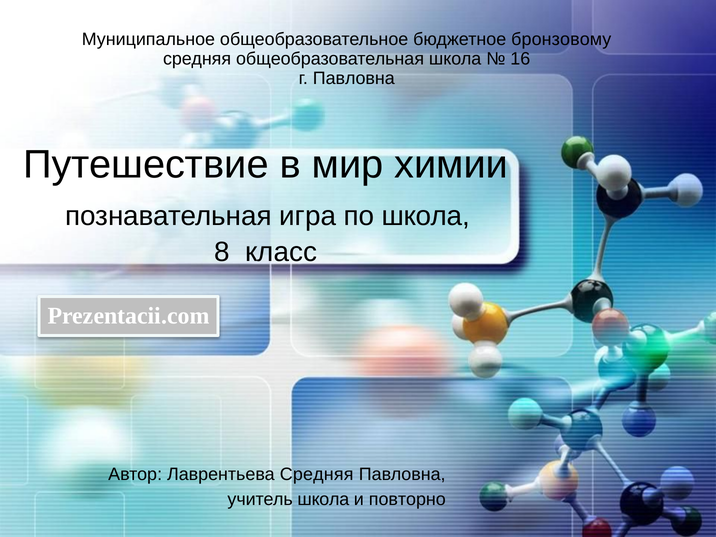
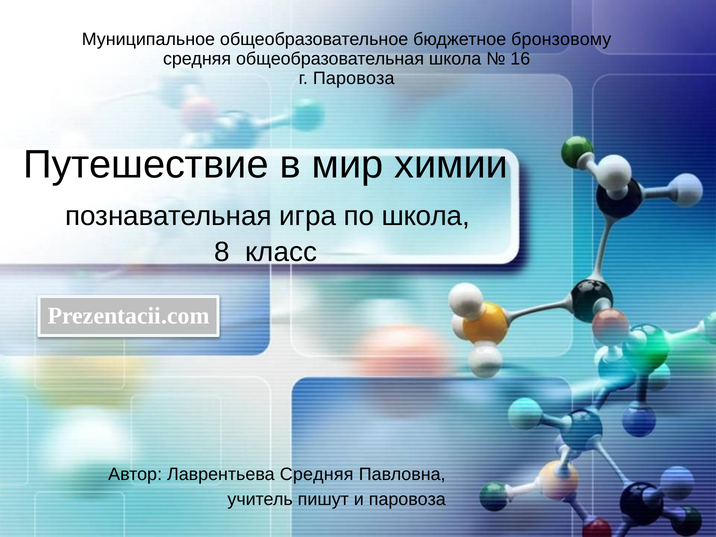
г Павловна: Павловна -> Паровоза
учитель школа: школа -> пишут
и повторно: повторно -> паровоза
